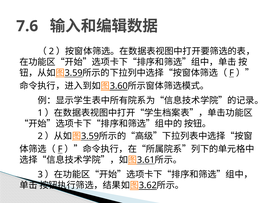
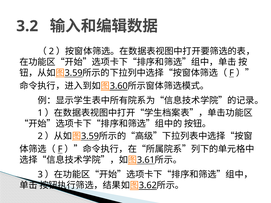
7.6: 7.6 -> 3.2
